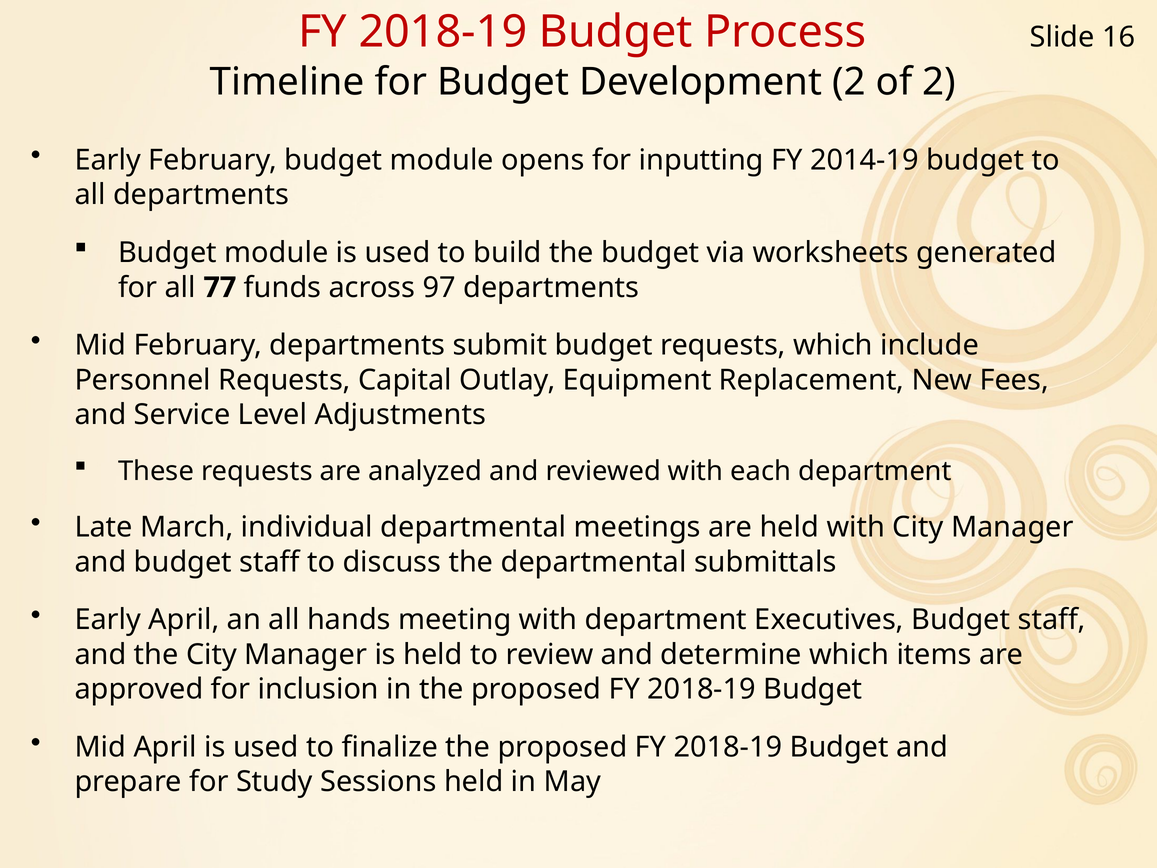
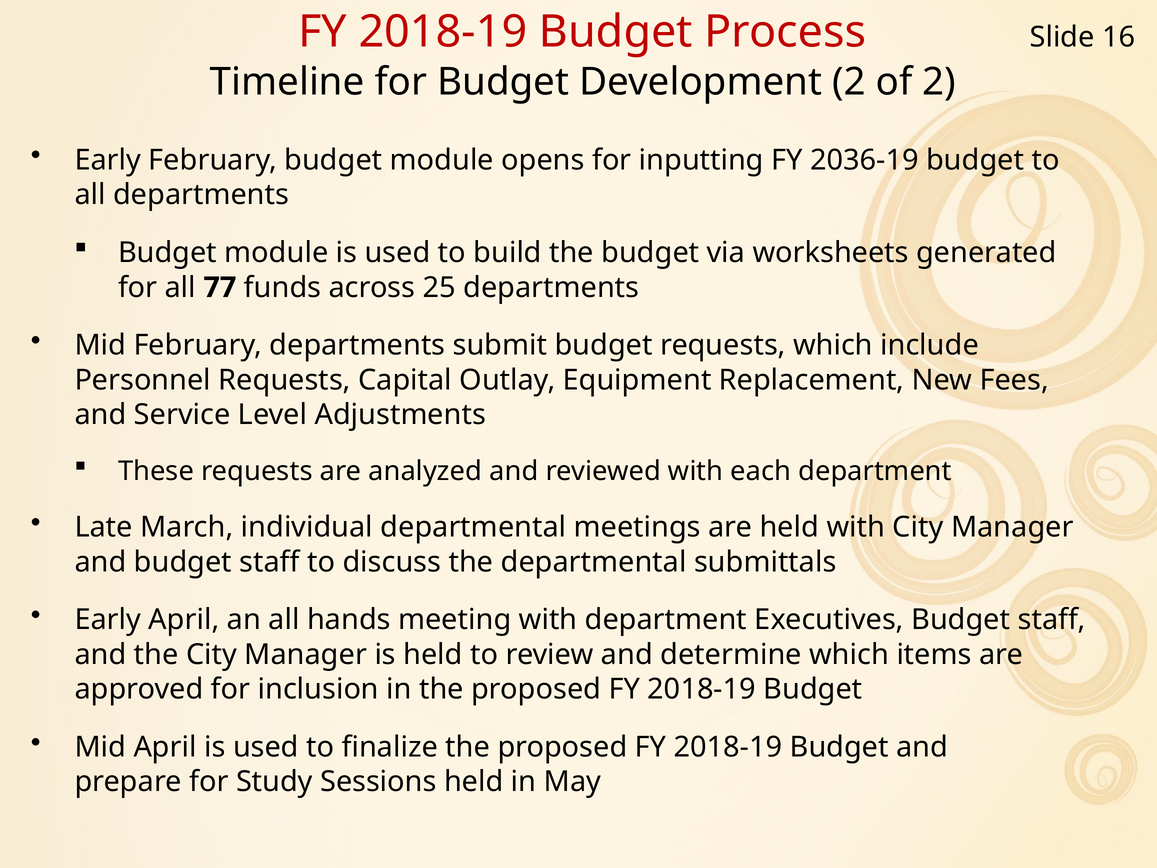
2014-19: 2014-19 -> 2036-19
97: 97 -> 25
